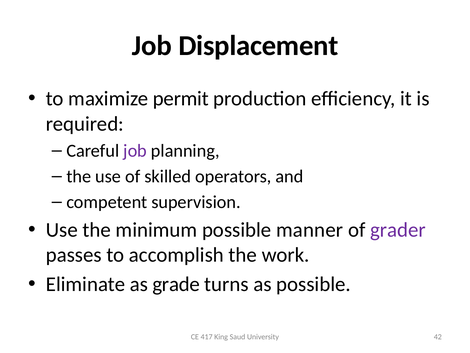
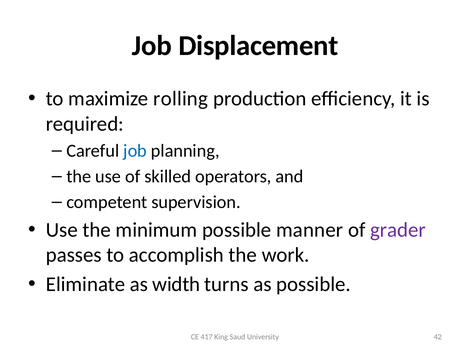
permit: permit -> rolling
job at (135, 151) colour: purple -> blue
grade: grade -> width
